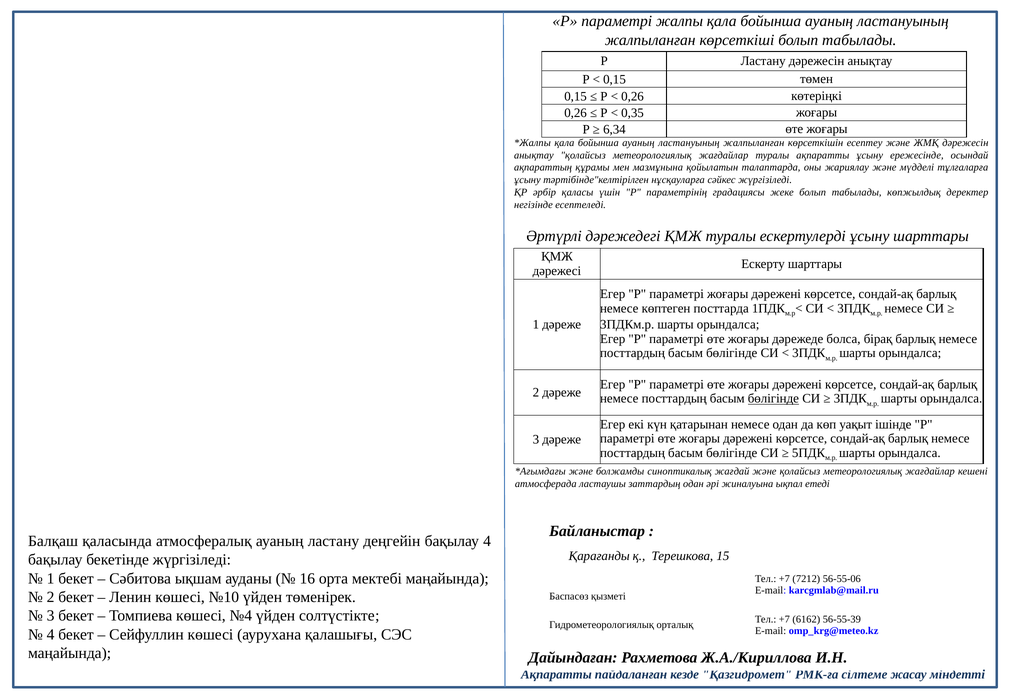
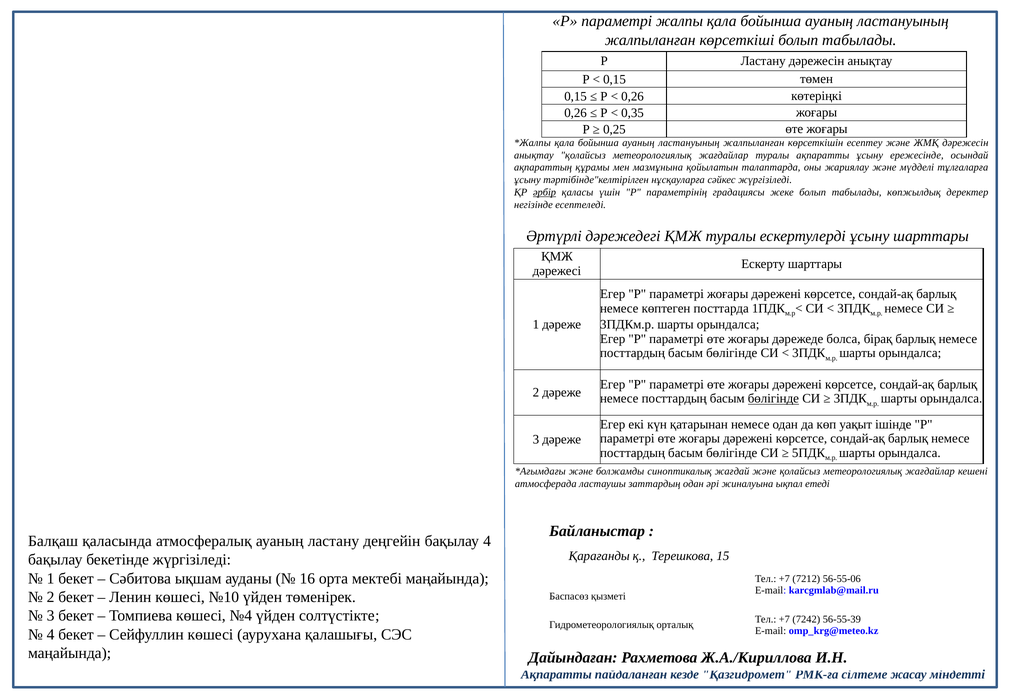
6,34: 6,34 -> 0,25
әрбір underline: none -> present
6162: 6162 -> 7242
